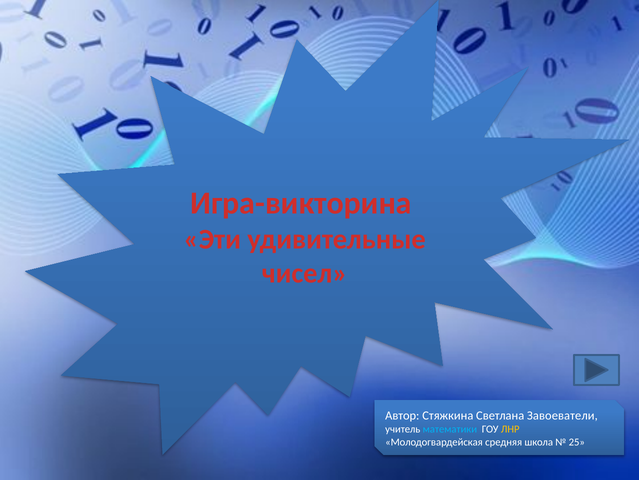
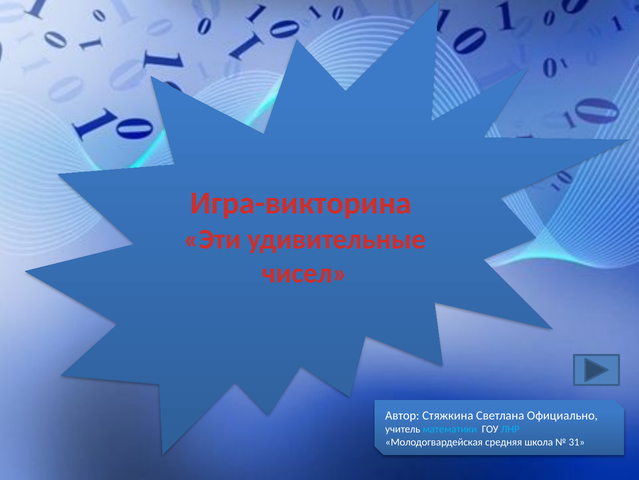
Завоеватели: Завоеватели -> Официально
ЛНР colour: yellow -> light blue
25: 25 -> 31
